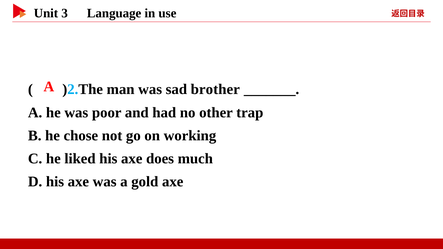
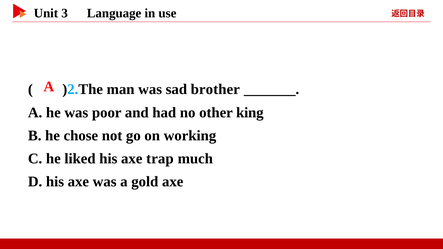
trap: trap -> king
does: does -> trap
